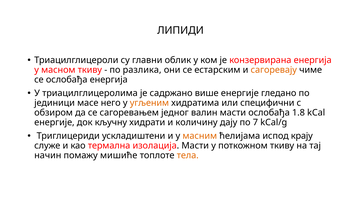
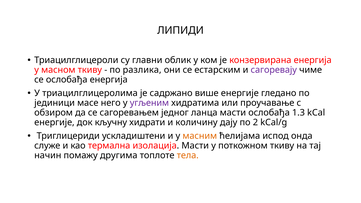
сагоревају colour: orange -> purple
угљеним colour: orange -> purple
специфични: специфични -> проучавање
валин: валин -> ланца
1.8: 1.8 -> 1.3
7: 7 -> 2
крају: крају -> онда
мишиће: мишиће -> другима
